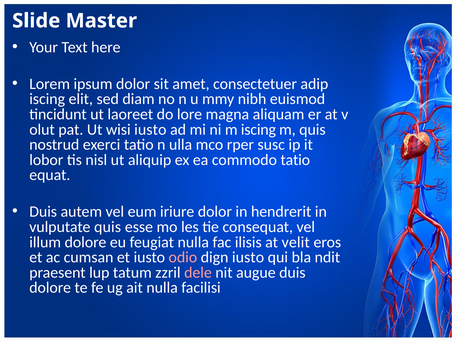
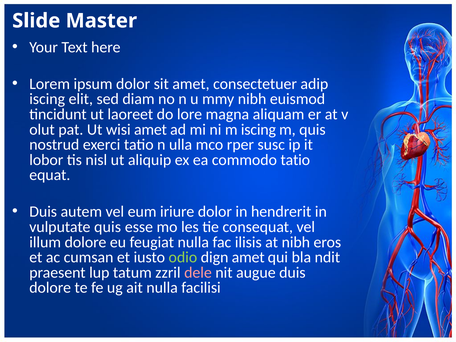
wisi iusto: iusto -> amet
at velit: velit -> nibh
odio colour: pink -> light green
dign iusto: iusto -> amet
